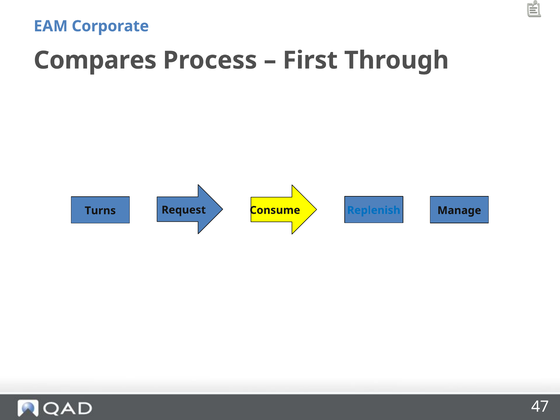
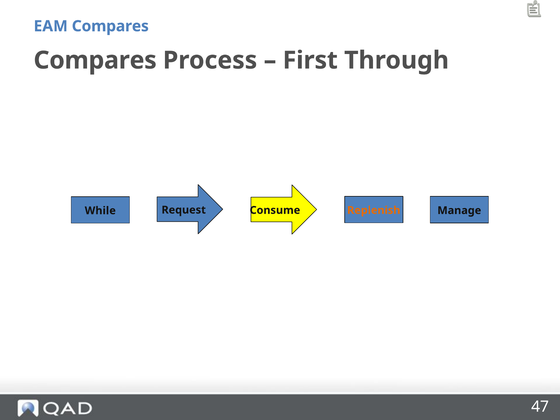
EAM Corporate: Corporate -> Compares
Replenish colour: blue -> orange
Turns: Turns -> While
